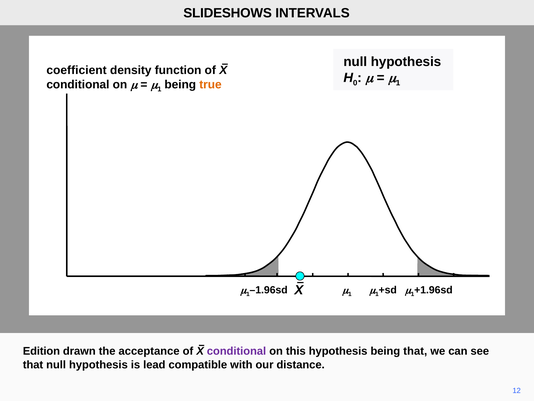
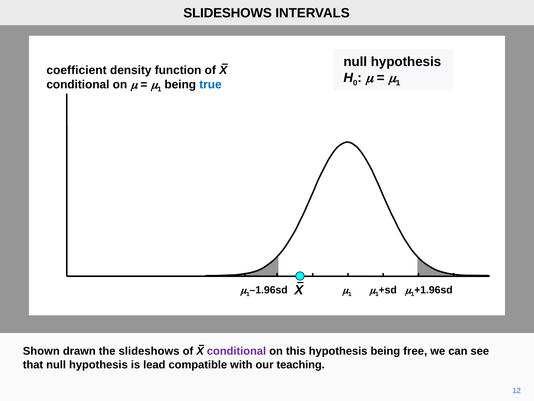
true colour: orange -> blue
Edition: Edition -> Shown
the acceptance: acceptance -> slideshows
being that: that -> free
distance: distance -> teaching
